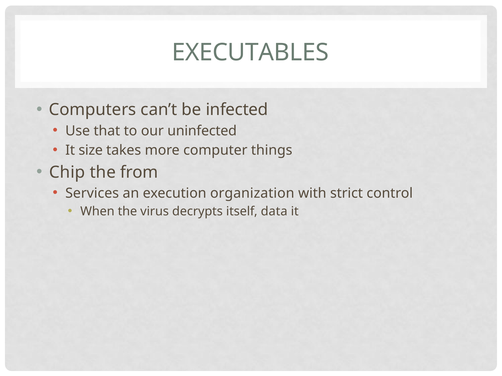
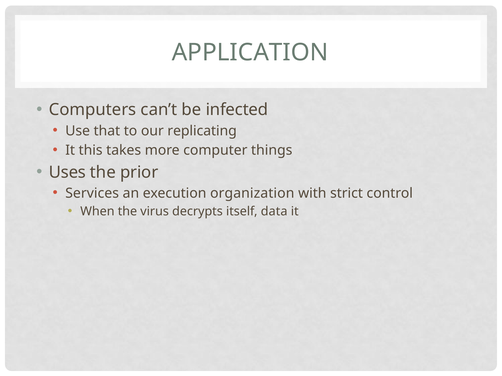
EXECUTABLES: EXECUTABLES -> APPLICATION
uninfected: uninfected -> replicating
size: size -> this
Chip: Chip -> Uses
from: from -> prior
